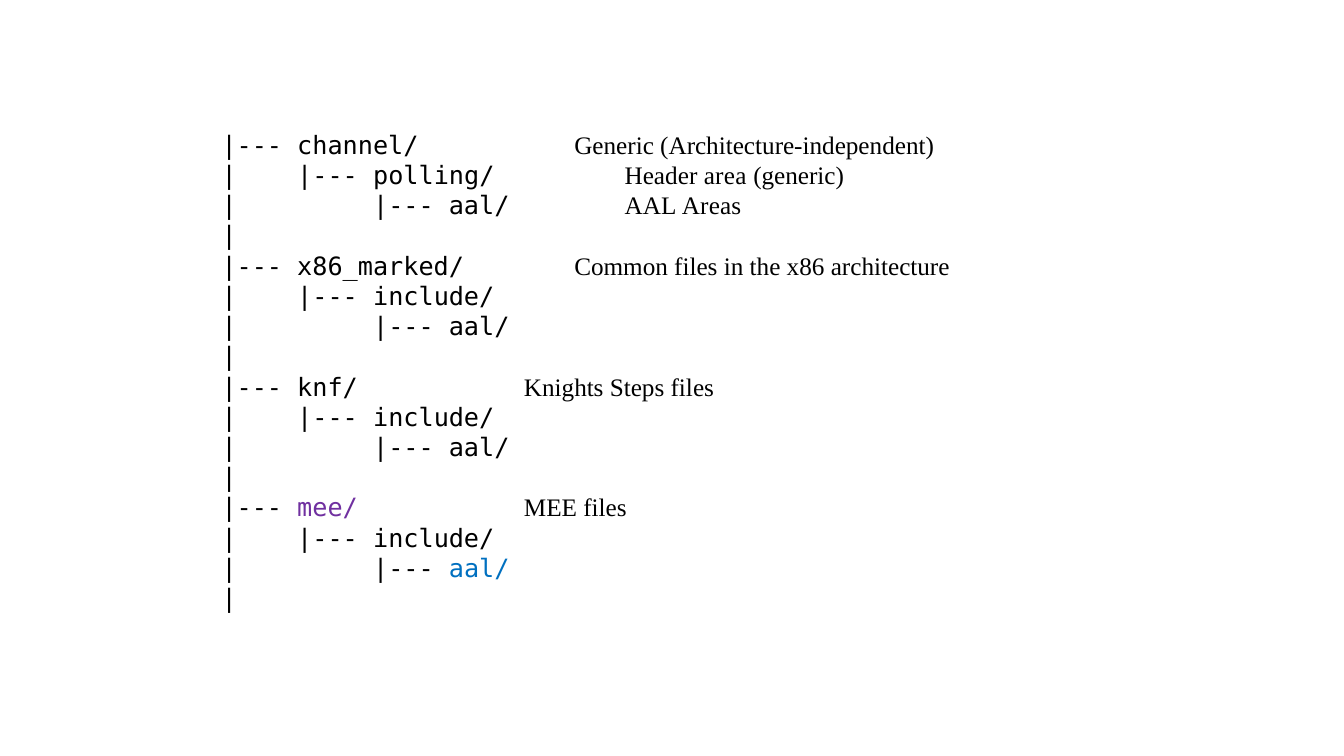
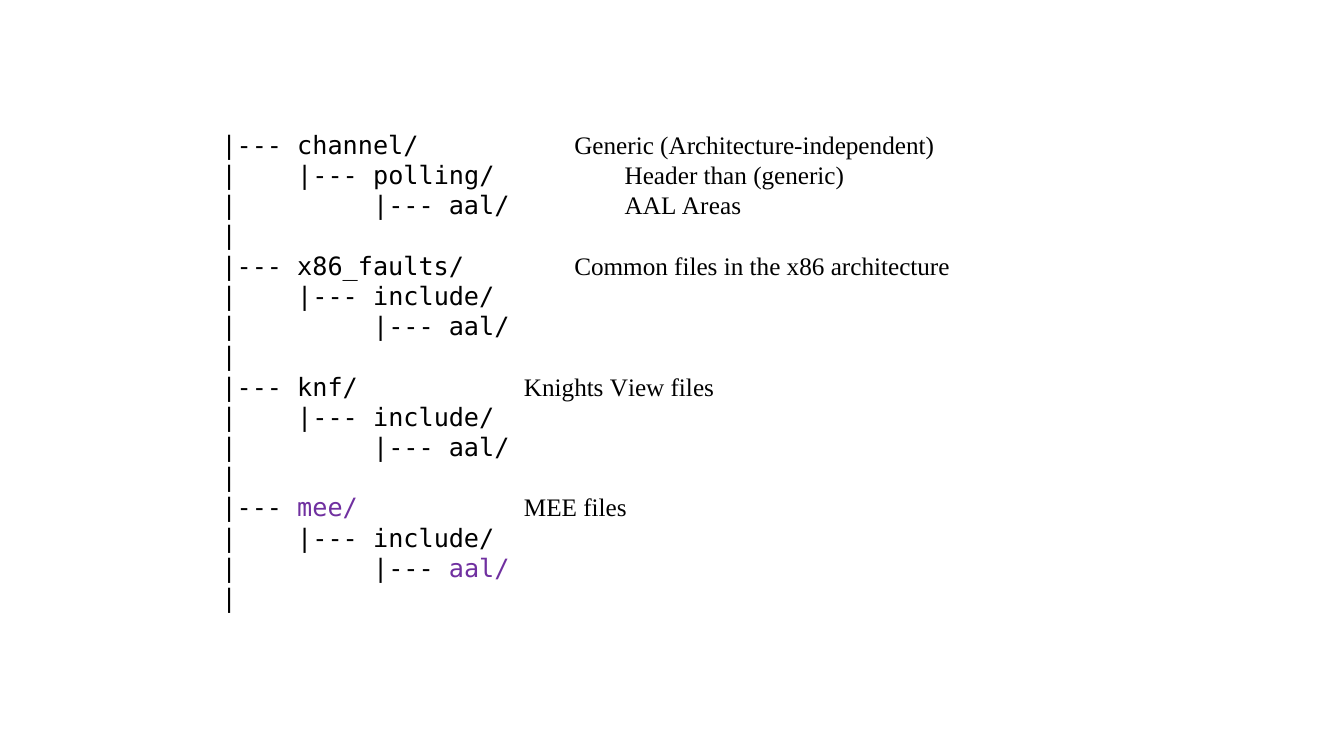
area: area -> than
x86_marked/: x86_marked/ -> x86_faults/
Steps: Steps -> View
aal/ at (479, 569) colour: blue -> purple
